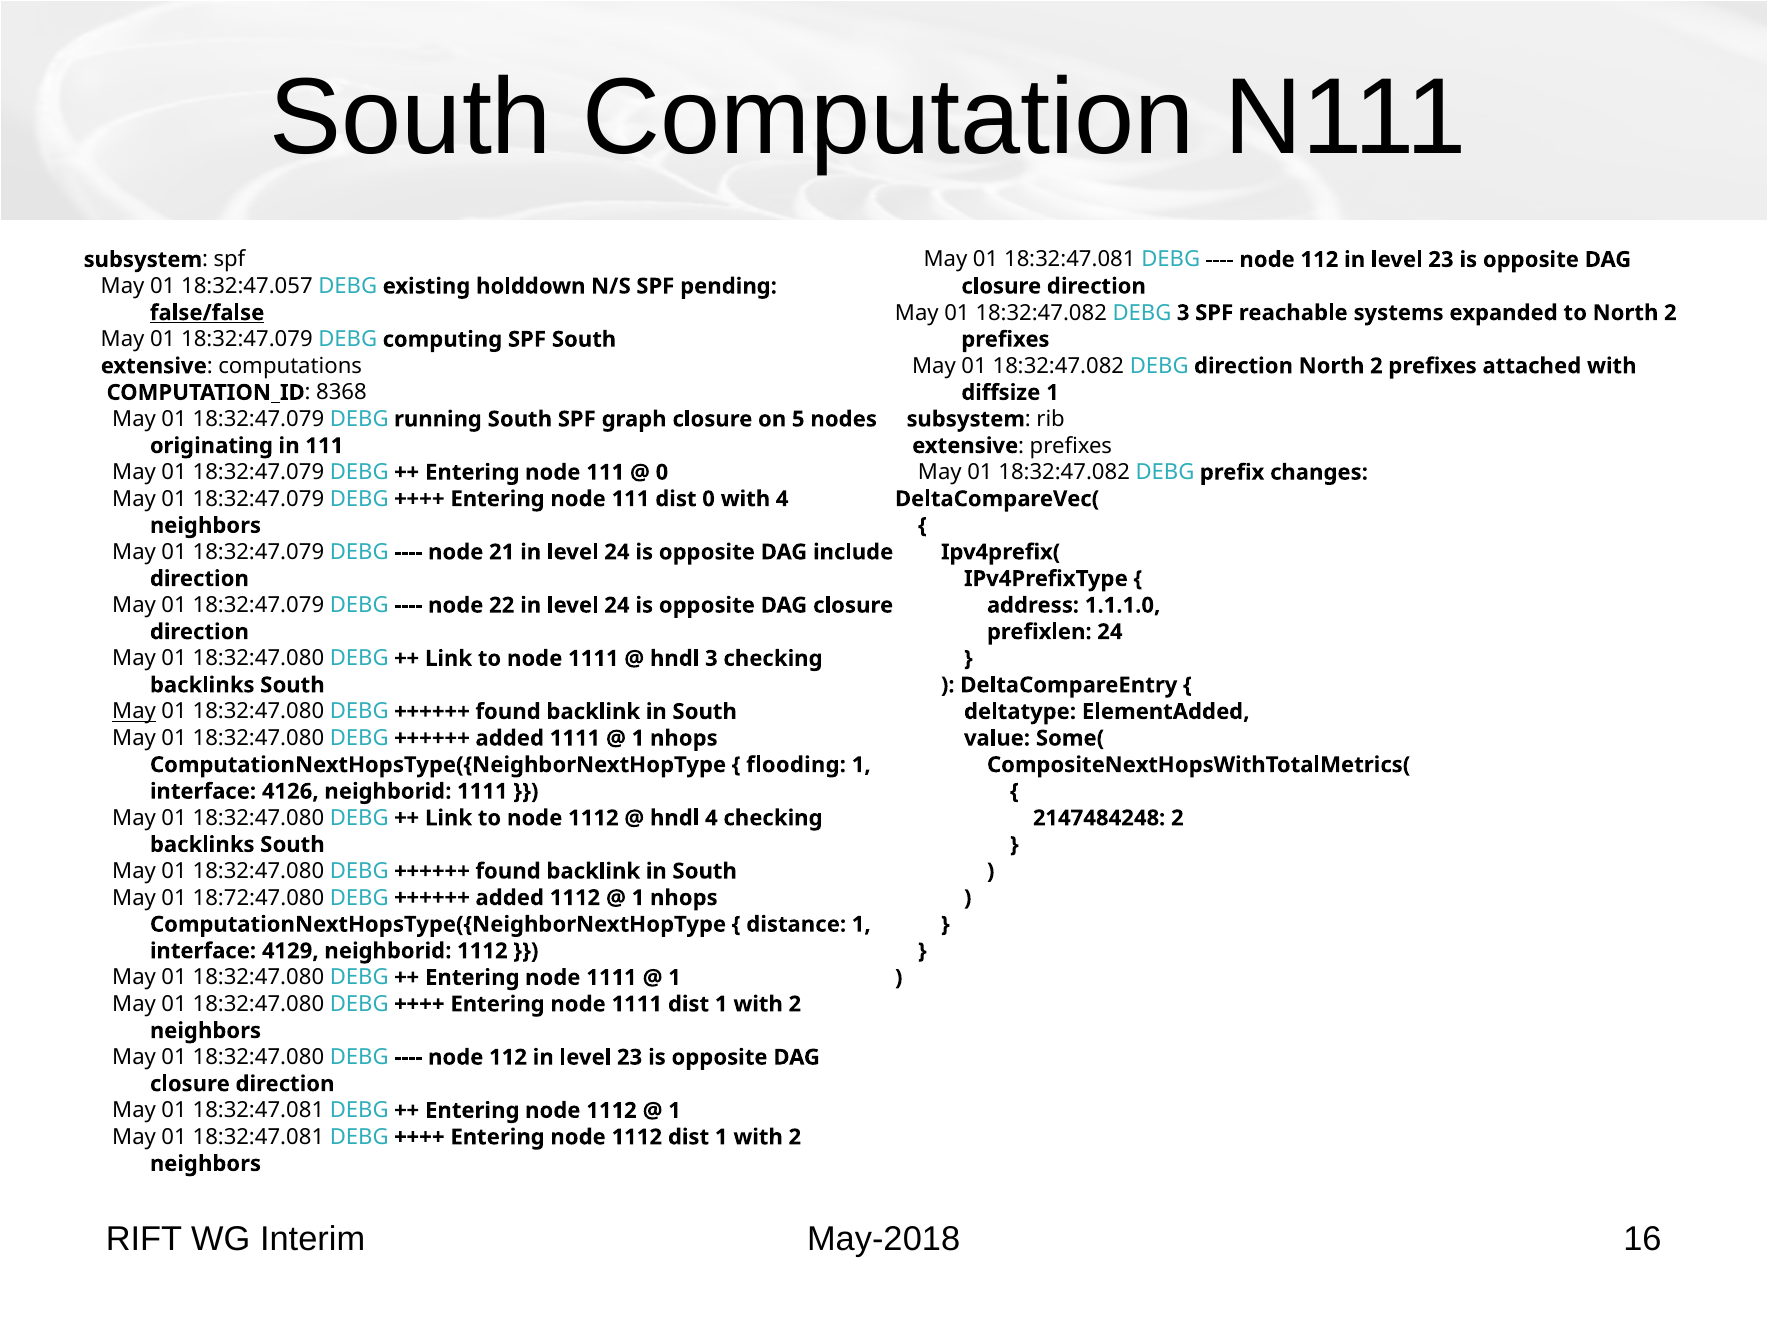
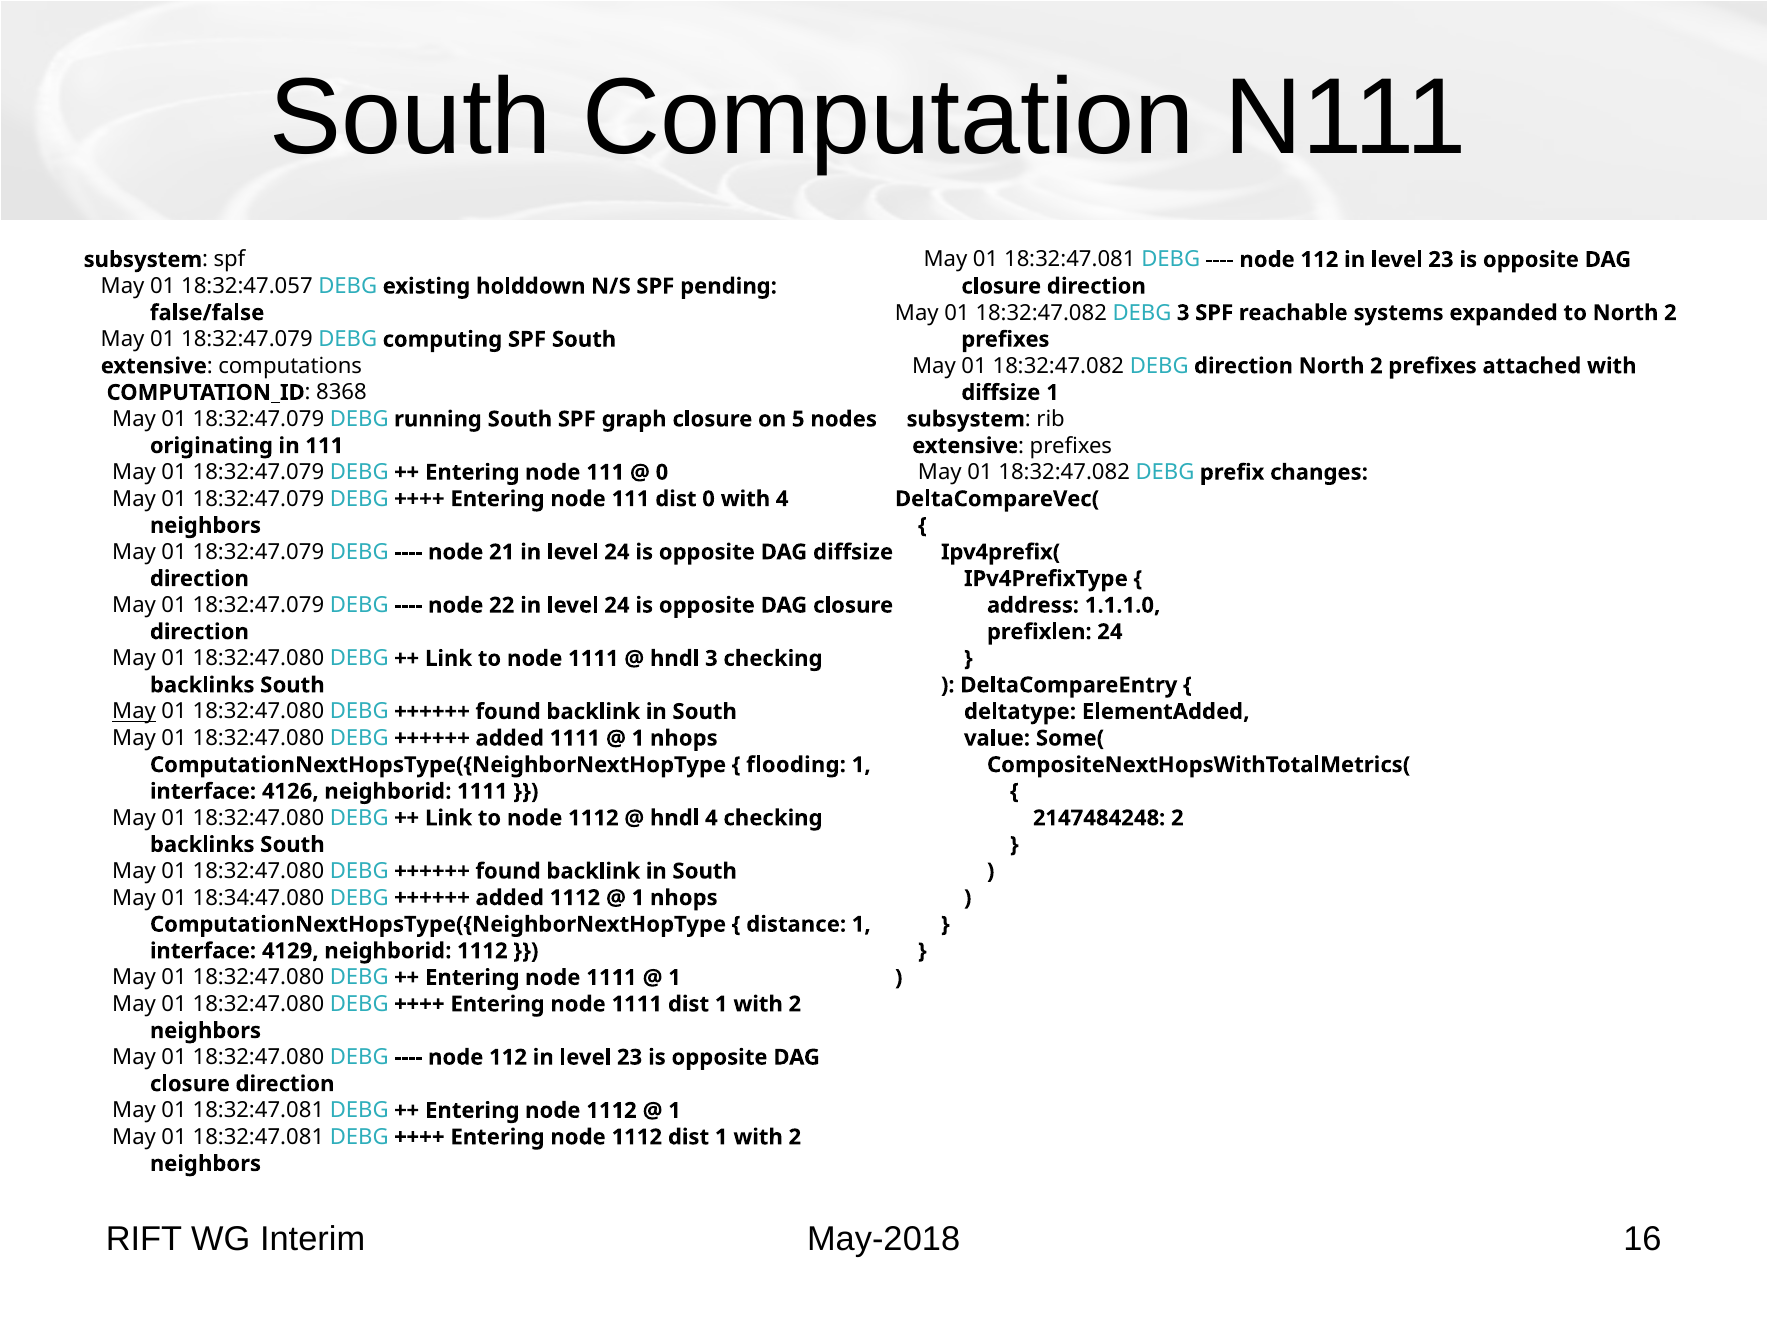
false/false underline: present -> none
DAG include: include -> diffsize
18:72:47.080: 18:72:47.080 -> 18:34:47.080
